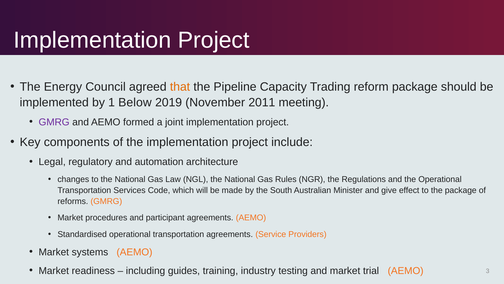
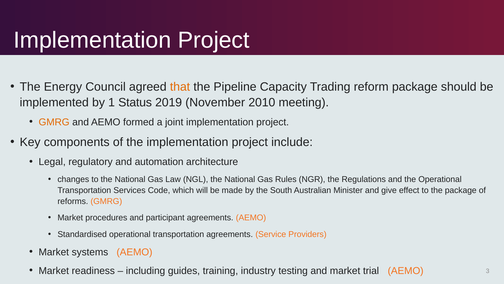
Below: Below -> Status
2011: 2011 -> 2010
GMRG at (54, 122) colour: purple -> orange
